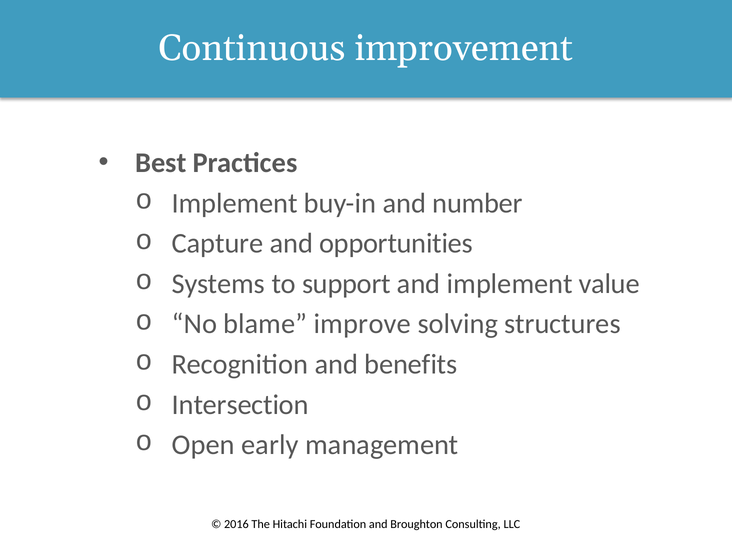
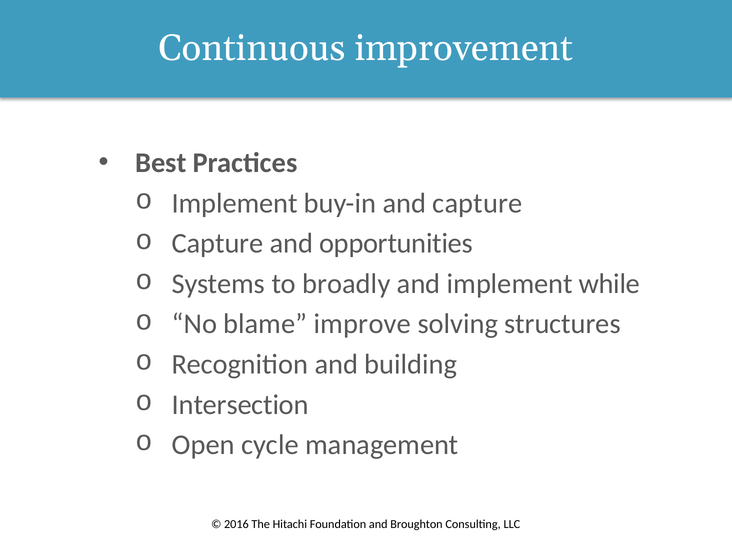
and number: number -> capture
support: support -> broadly
value: value -> while
benefits: benefits -> building
early: early -> cycle
